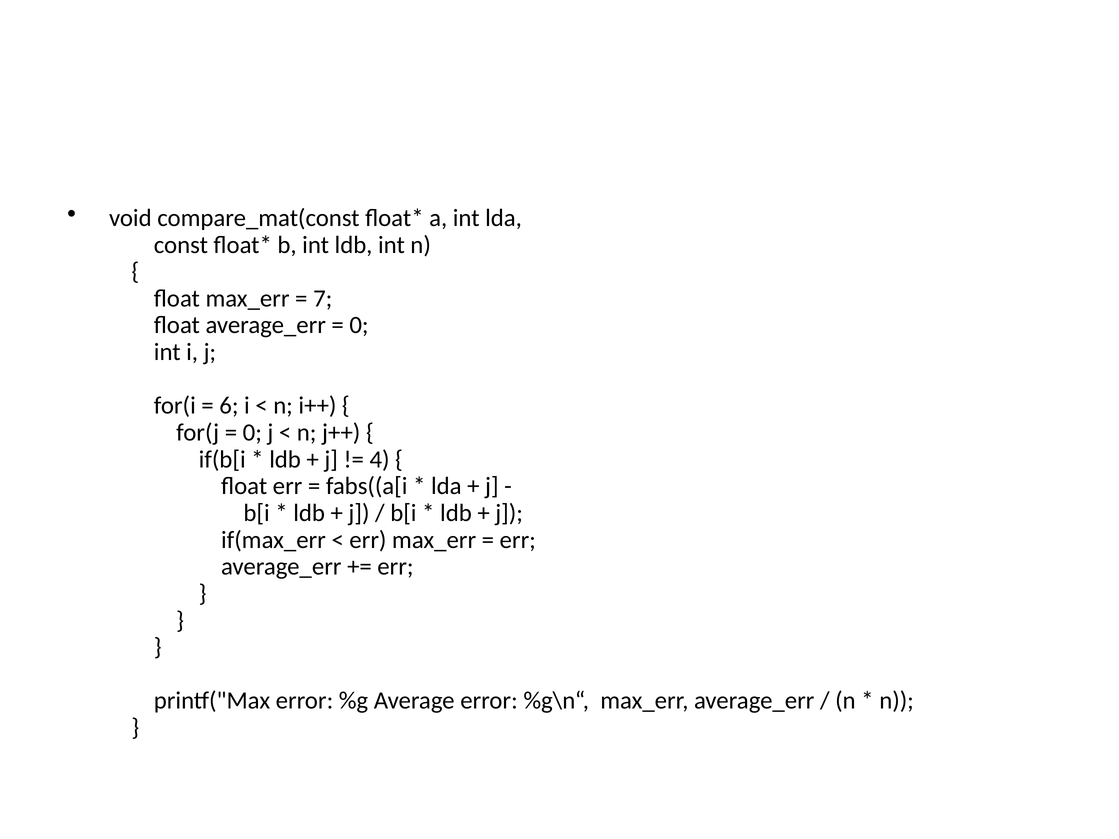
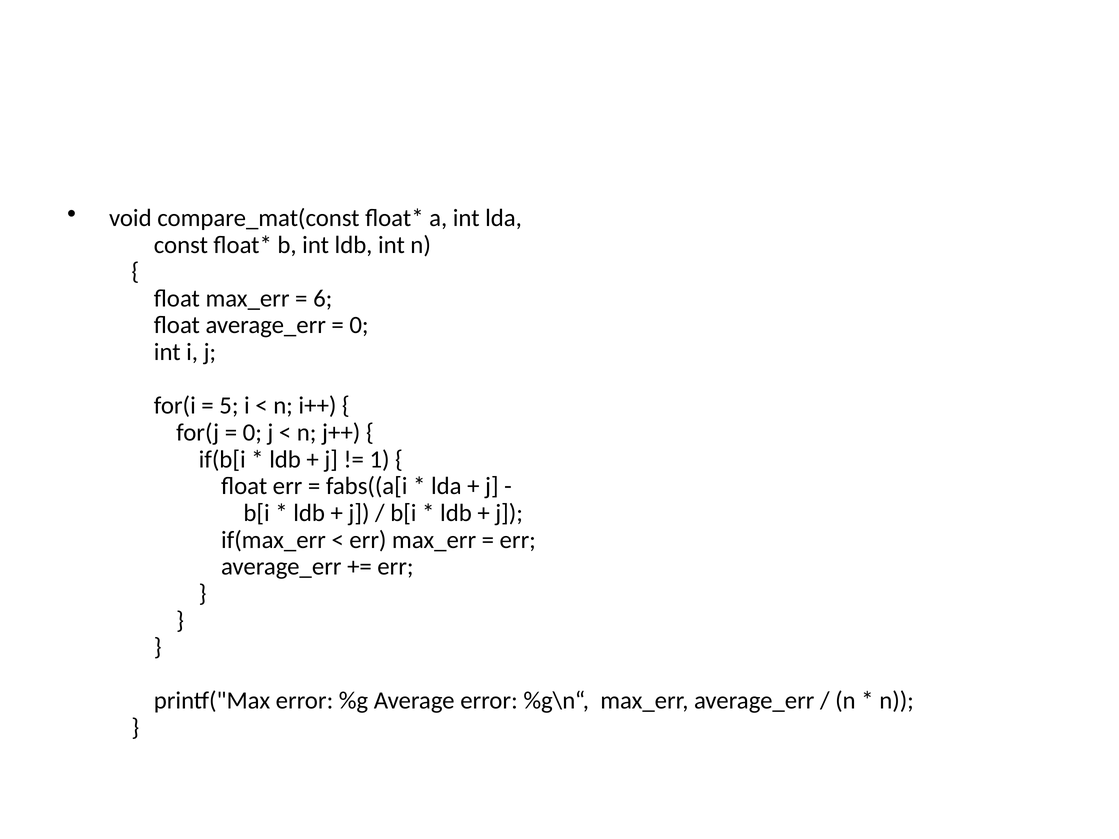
7: 7 -> 6
6: 6 -> 5
4: 4 -> 1
